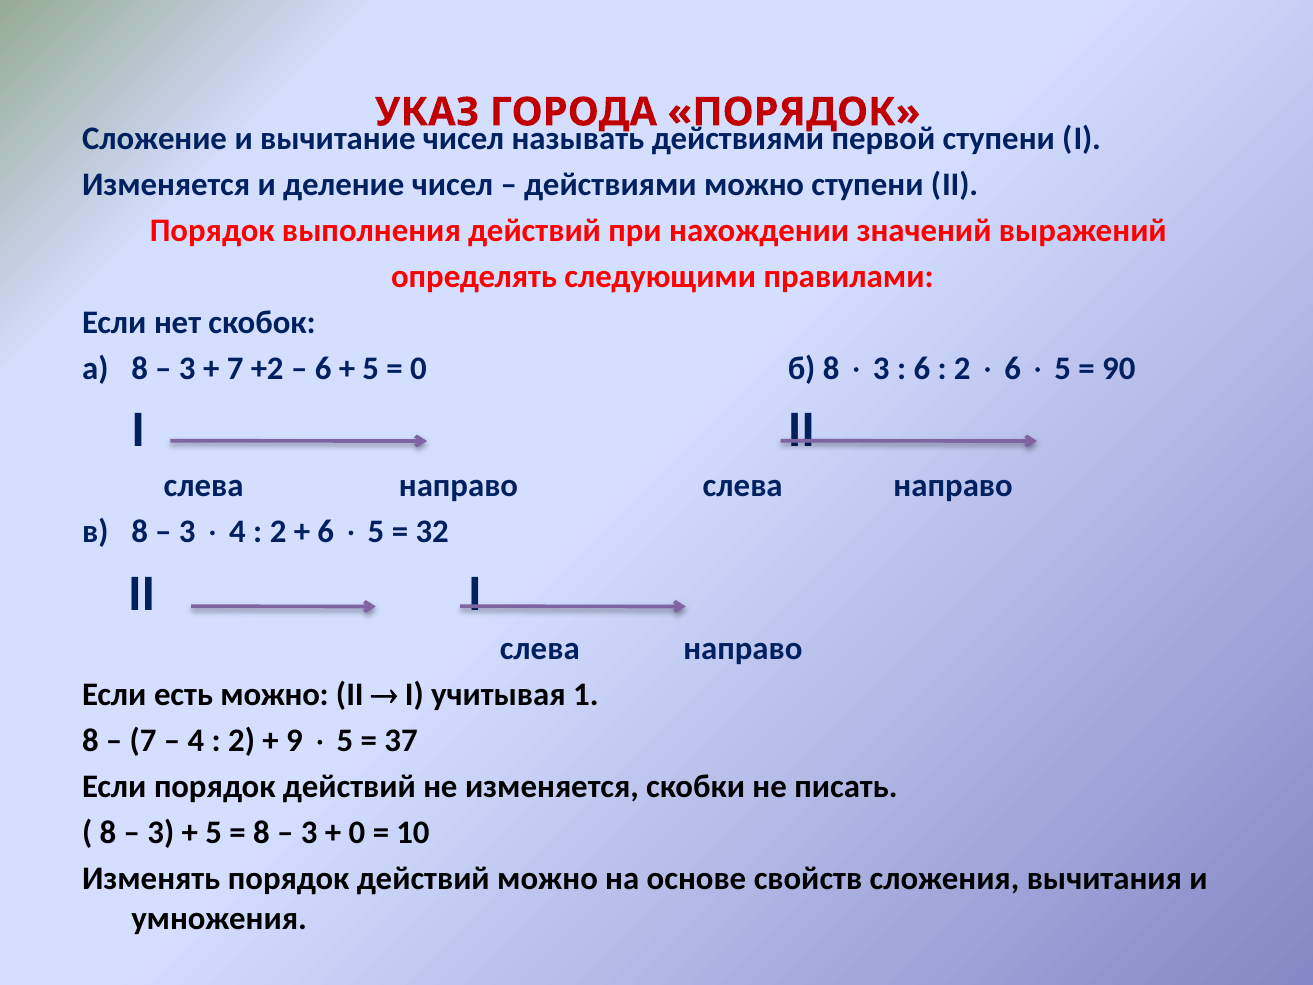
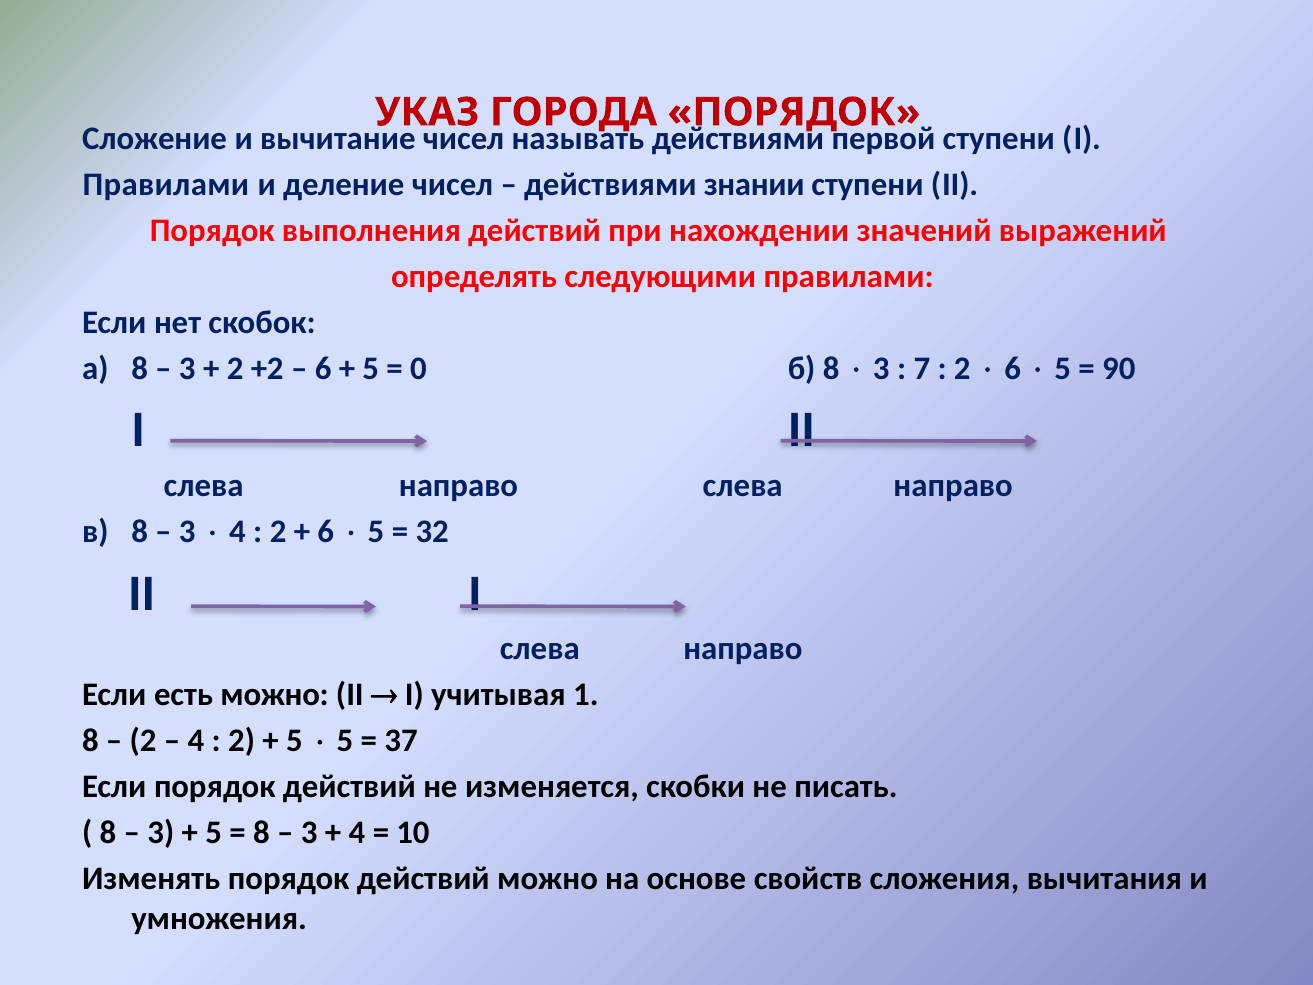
Изменяется at (166, 184): Изменяется -> Правилами
действиями можно: можно -> знании
7 at (235, 368): 7 -> 2
6 at (922, 368): 6 -> 7
7 at (143, 741): 7 -> 2
9 at (294, 741): 9 -> 5
0 at (357, 833): 0 -> 4
